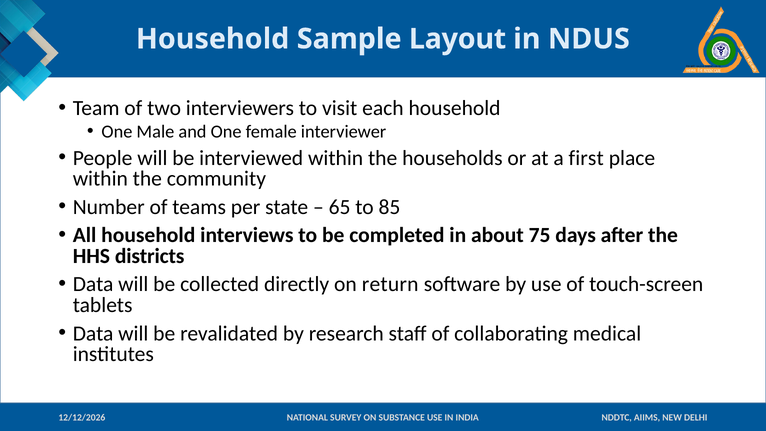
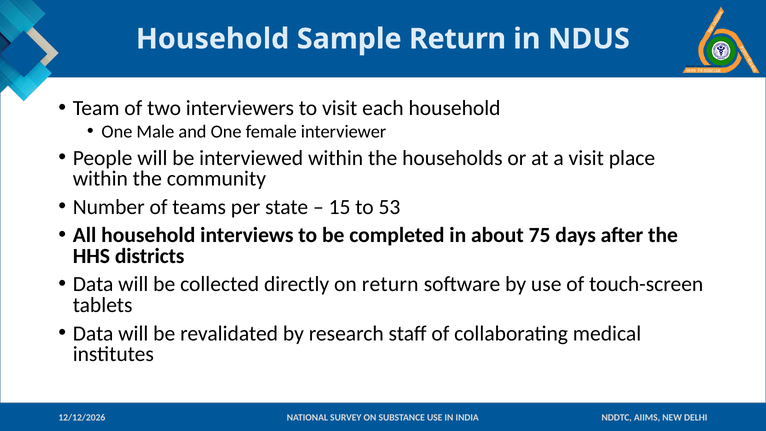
Sample Layout: Layout -> Return
a first: first -> visit
65: 65 -> 15
85: 85 -> 53
